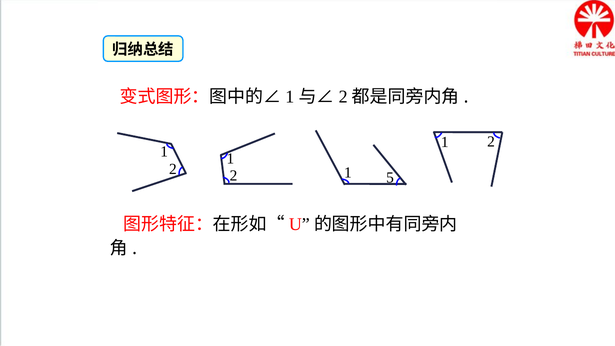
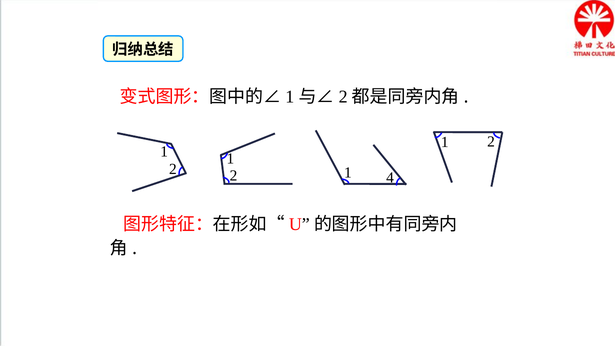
5: 5 -> 4
